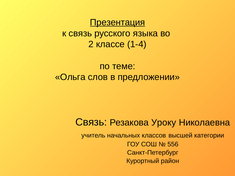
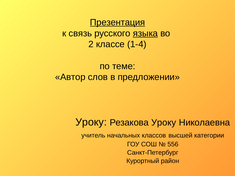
языка underline: none -> present
Ольга: Ольга -> Автор
Связь at (91, 122): Связь -> Уроку
